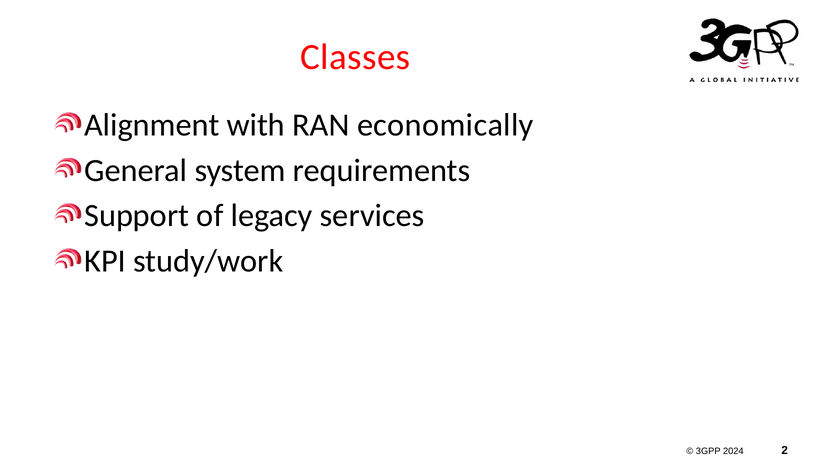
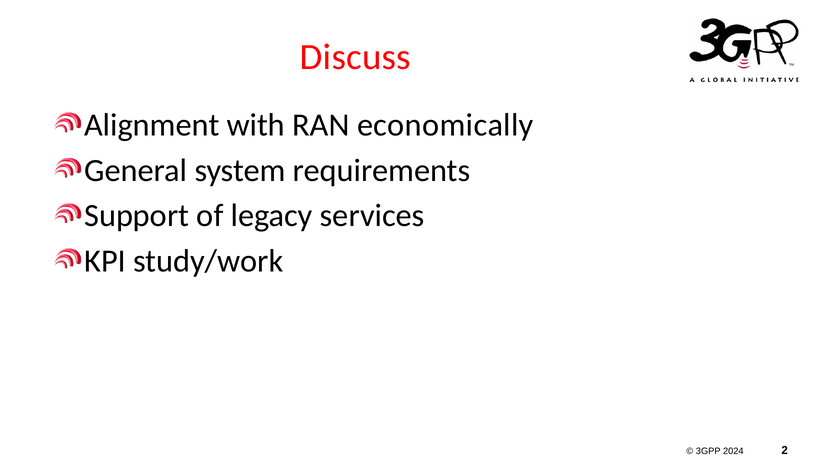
Classes: Classes -> Discuss
